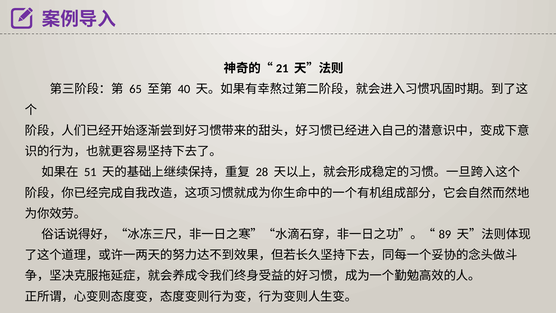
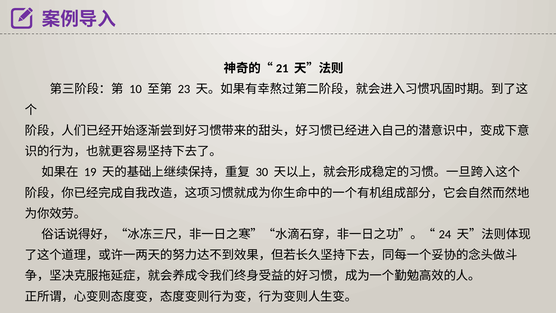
65: 65 -> 10
40: 40 -> 23
51: 51 -> 19
28: 28 -> 30
89: 89 -> 24
